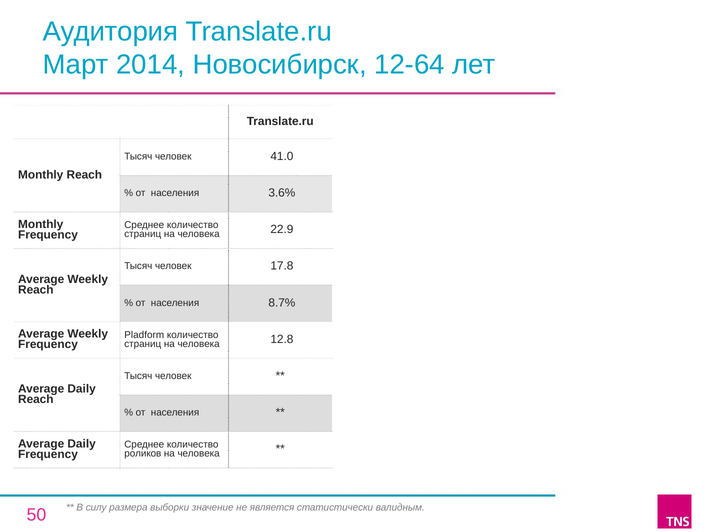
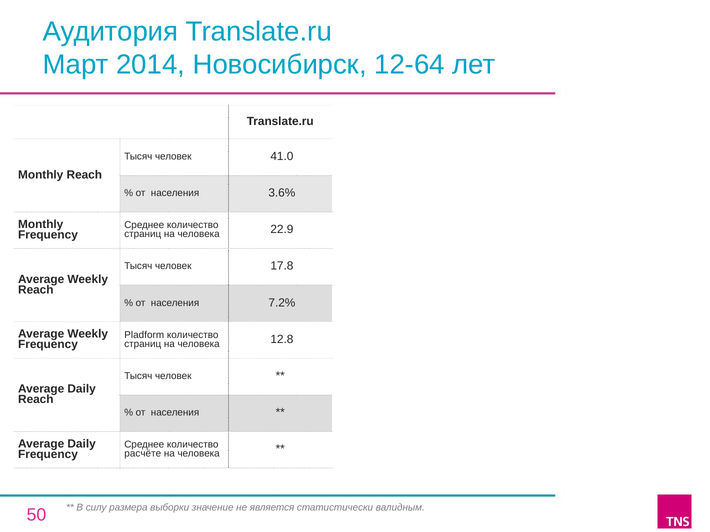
8.7%: 8.7% -> 7.2%
роликов: роликов -> расчёте
